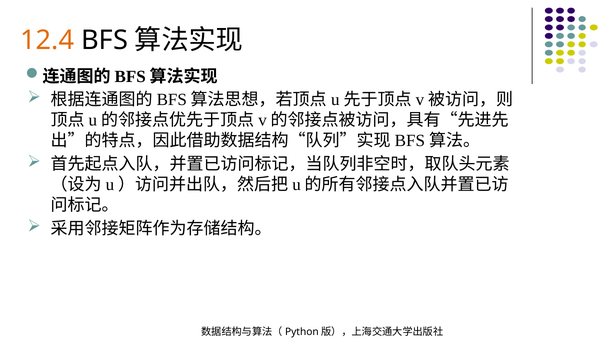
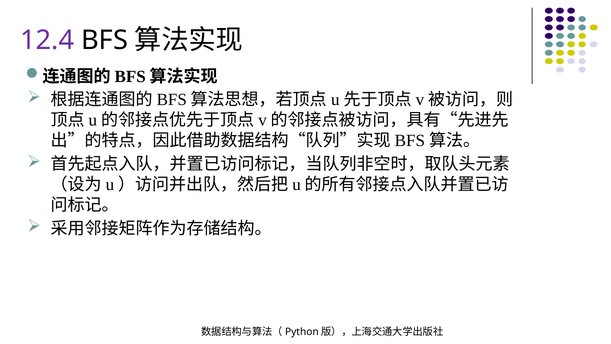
12.4 colour: orange -> purple
